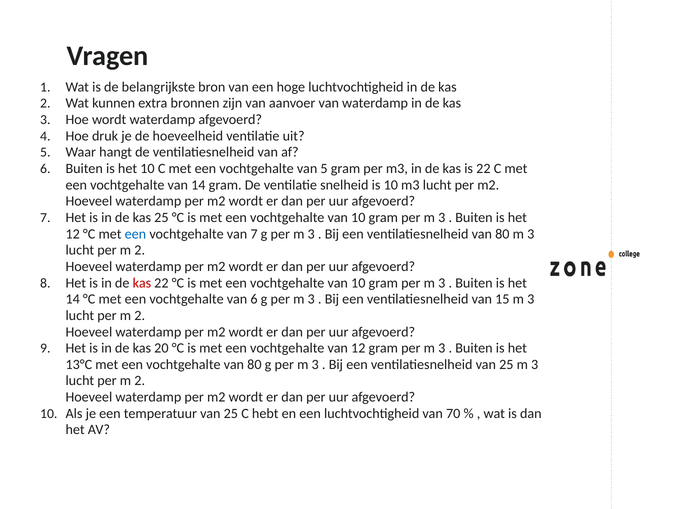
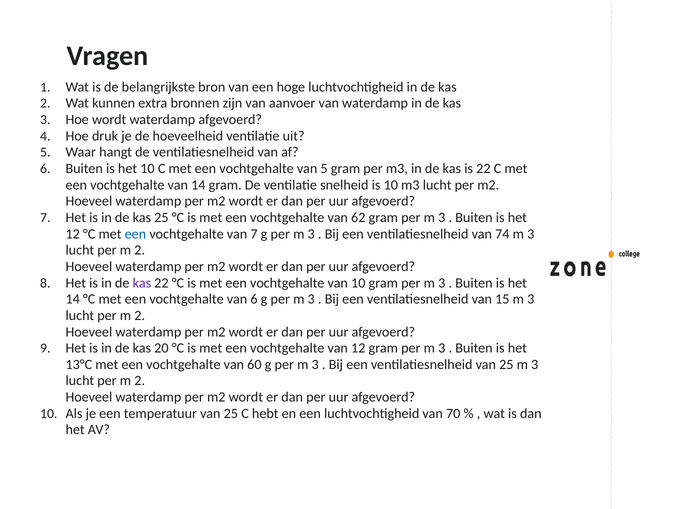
10 at (358, 218): 10 -> 62
ventilatiesnelheid van 80: 80 -> 74
kas at (142, 283) colour: red -> purple
vochtgehalte van 80: 80 -> 60
